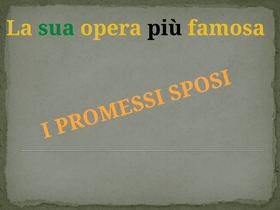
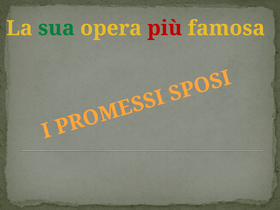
più colour: black -> red
